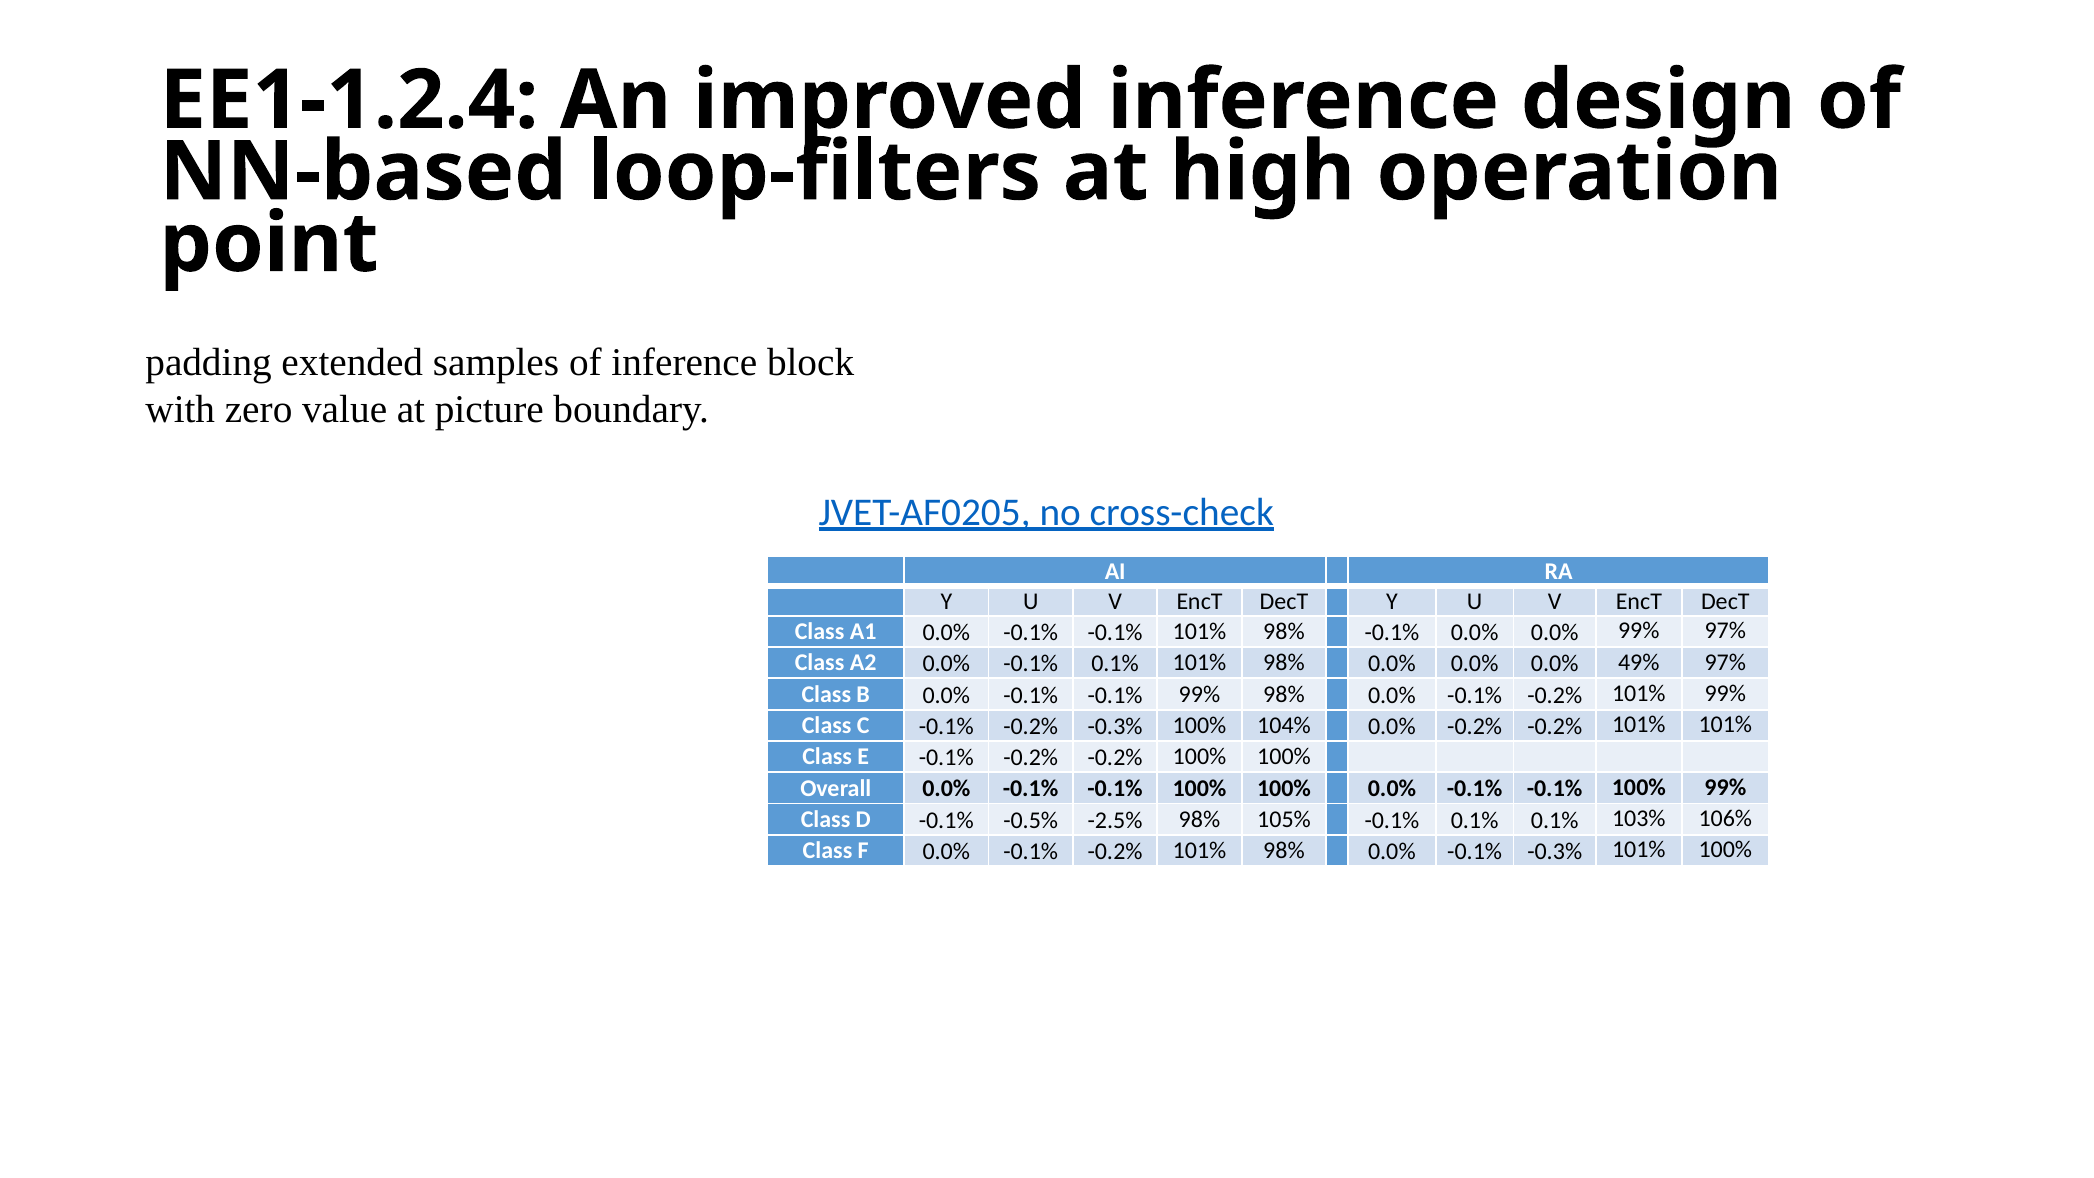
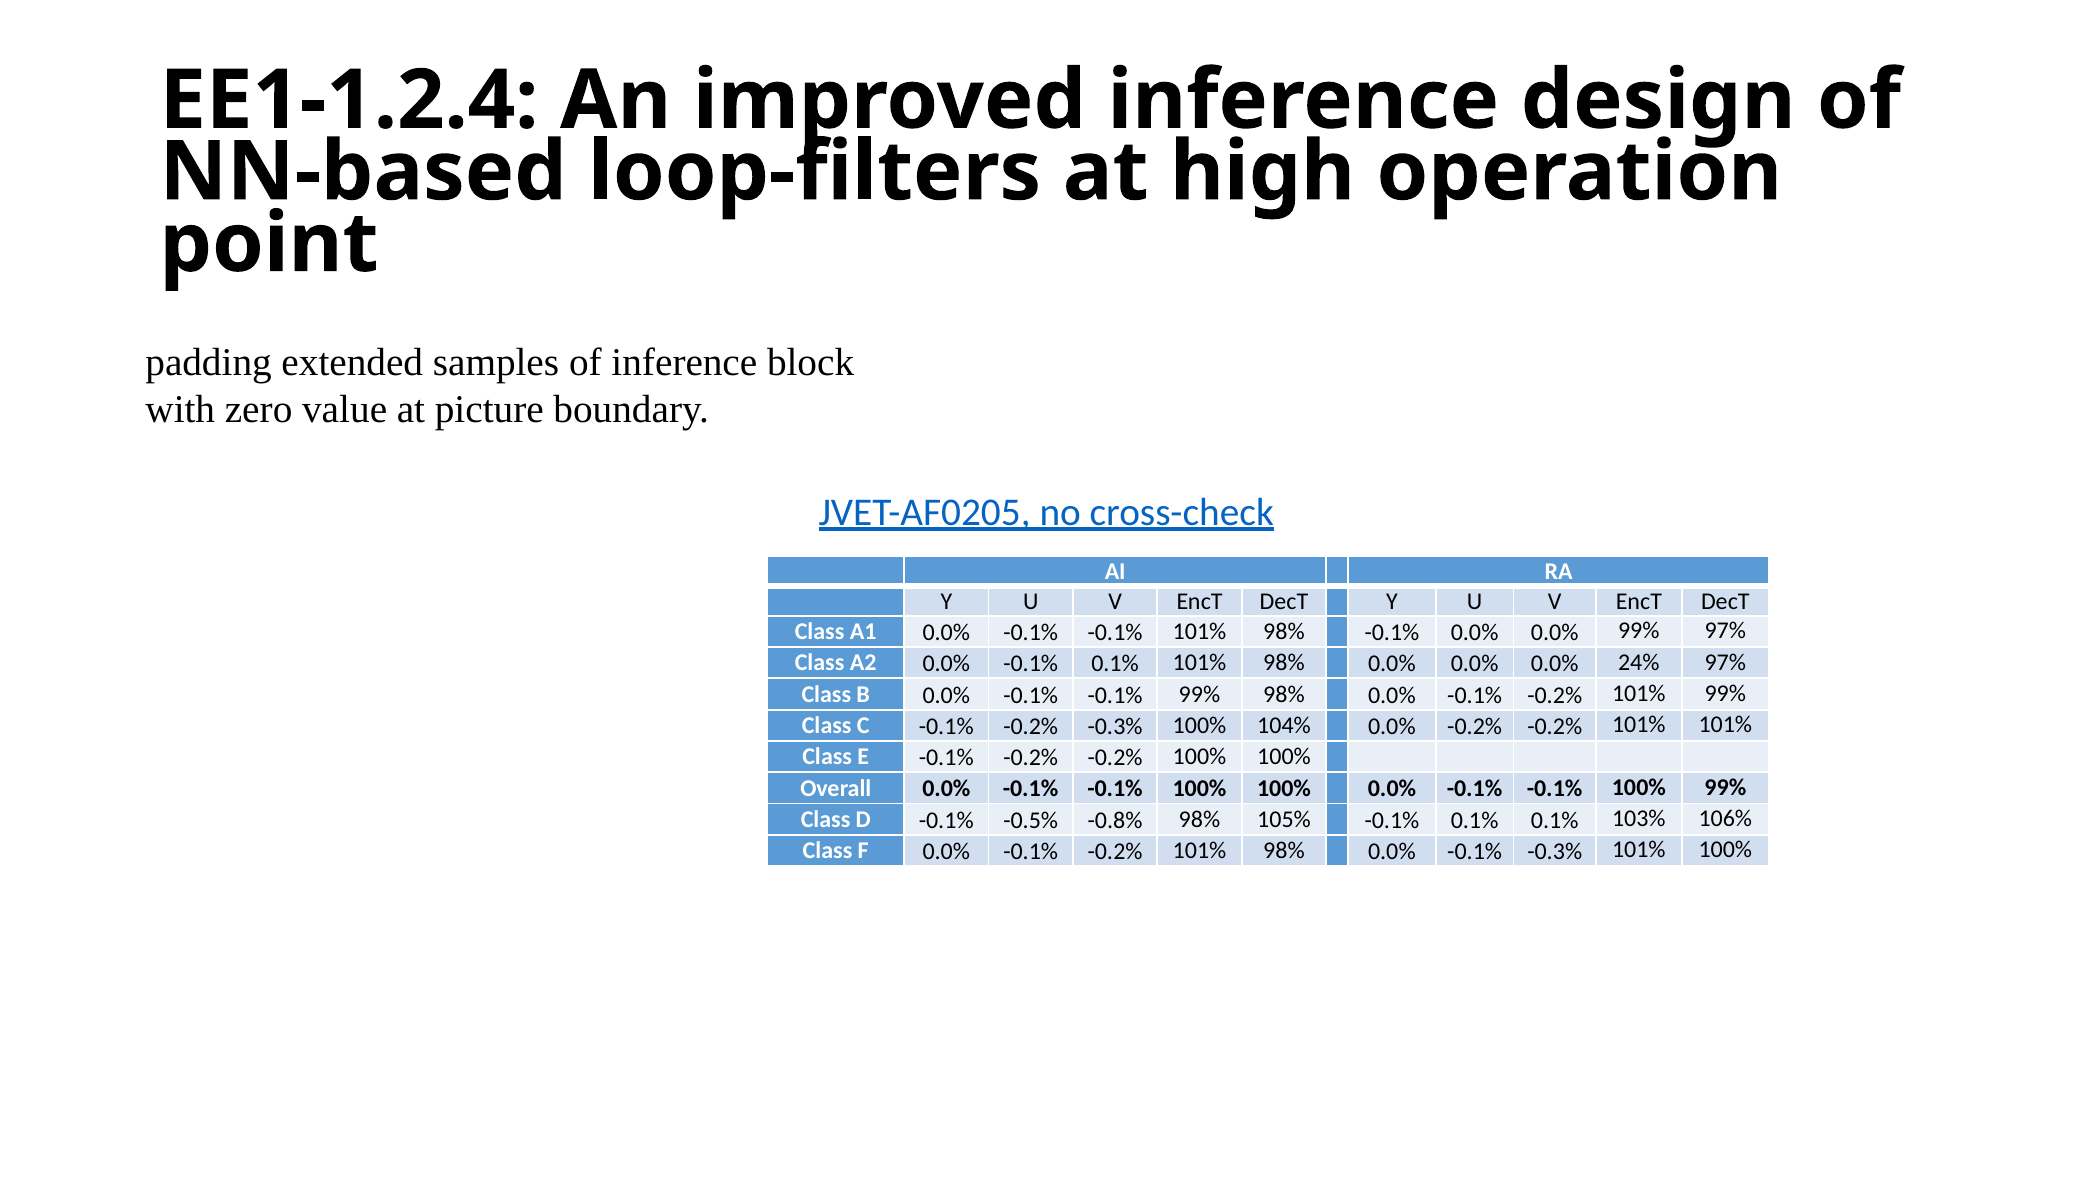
49%: 49% -> 24%
-2.5%: -2.5% -> -0.8%
